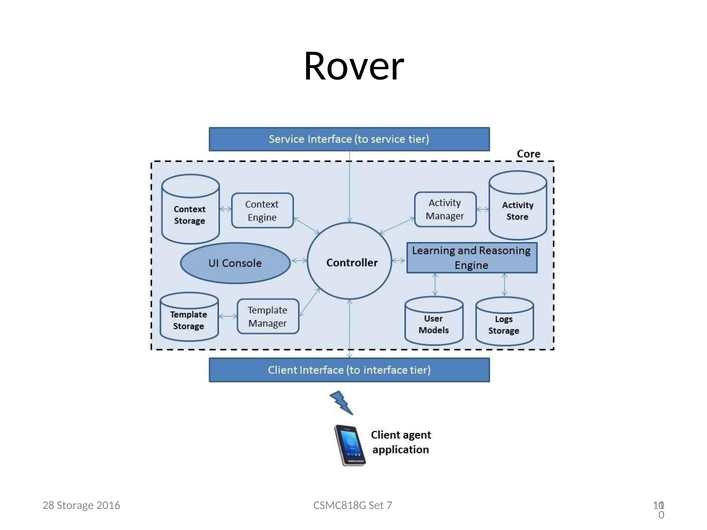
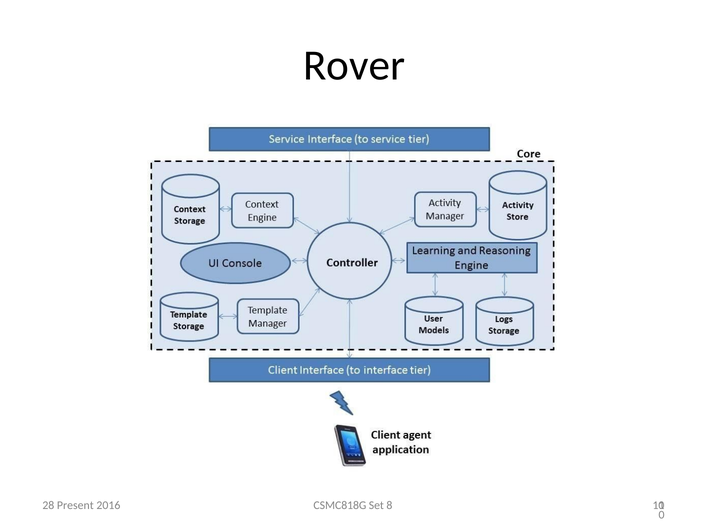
Storage: Storage -> Present
7: 7 -> 8
